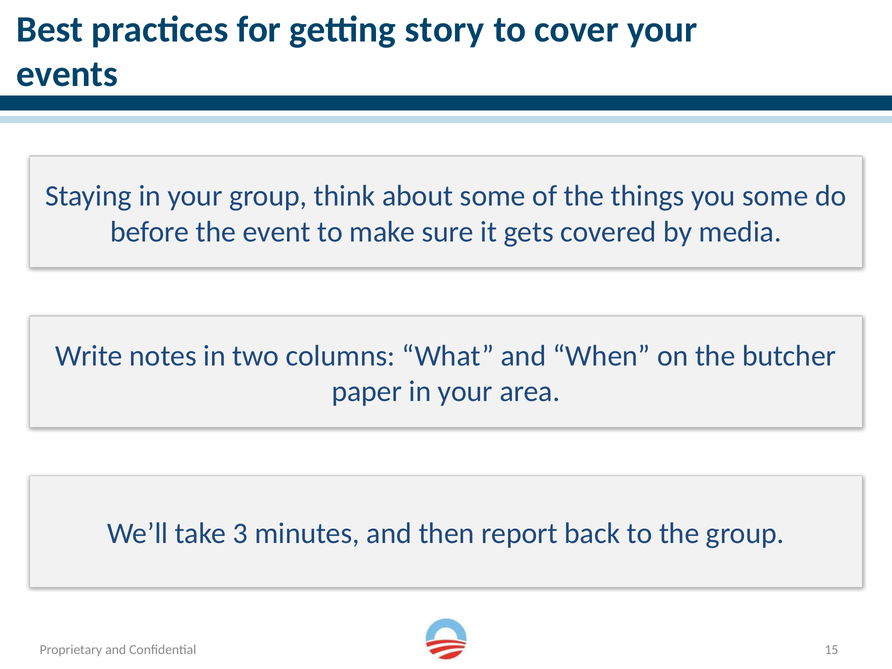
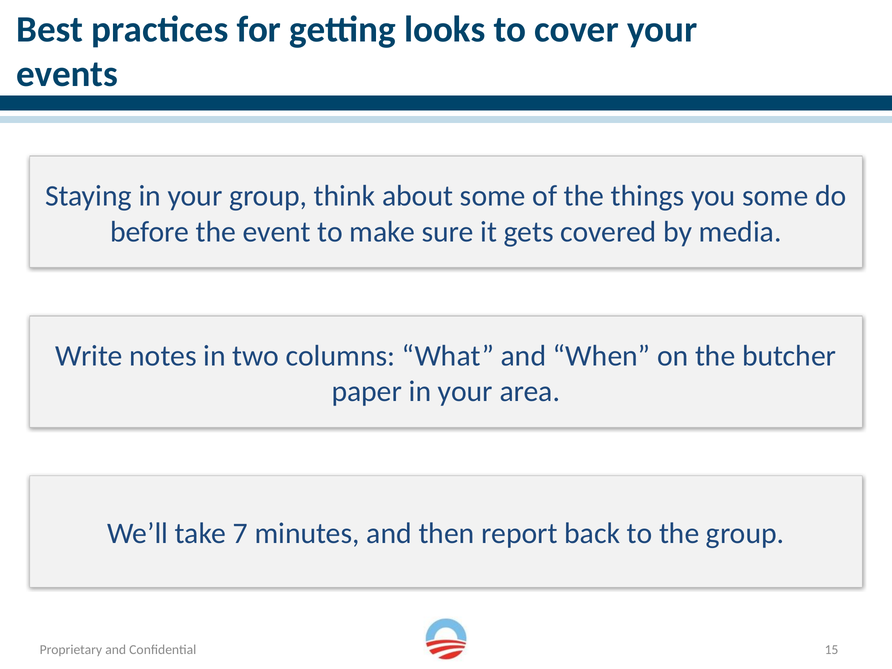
story: story -> looks
3: 3 -> 7
